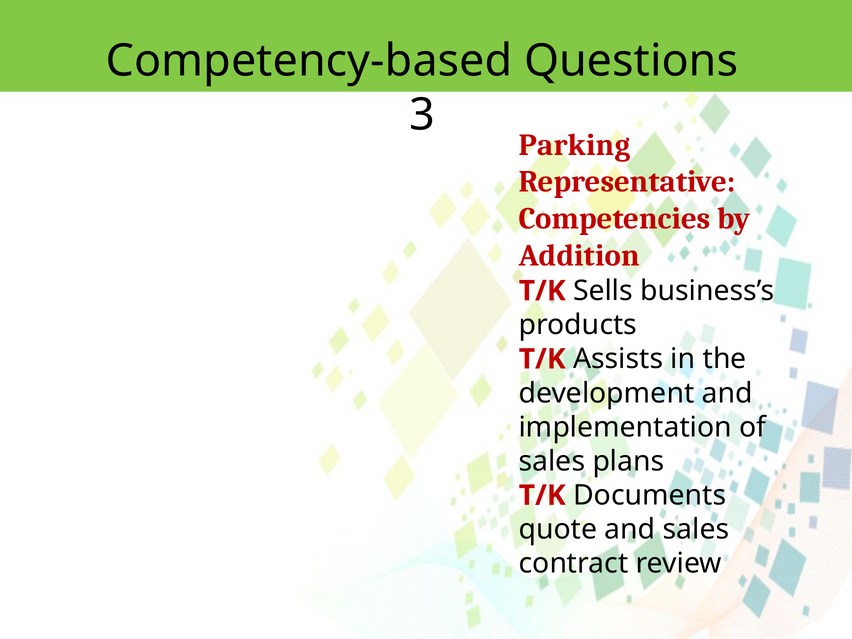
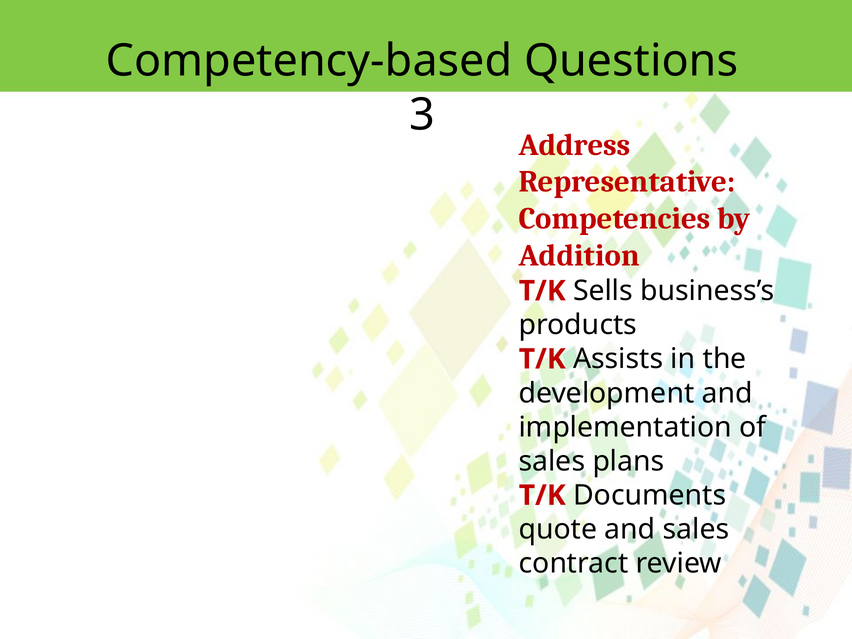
Parking: Parking -> Address
